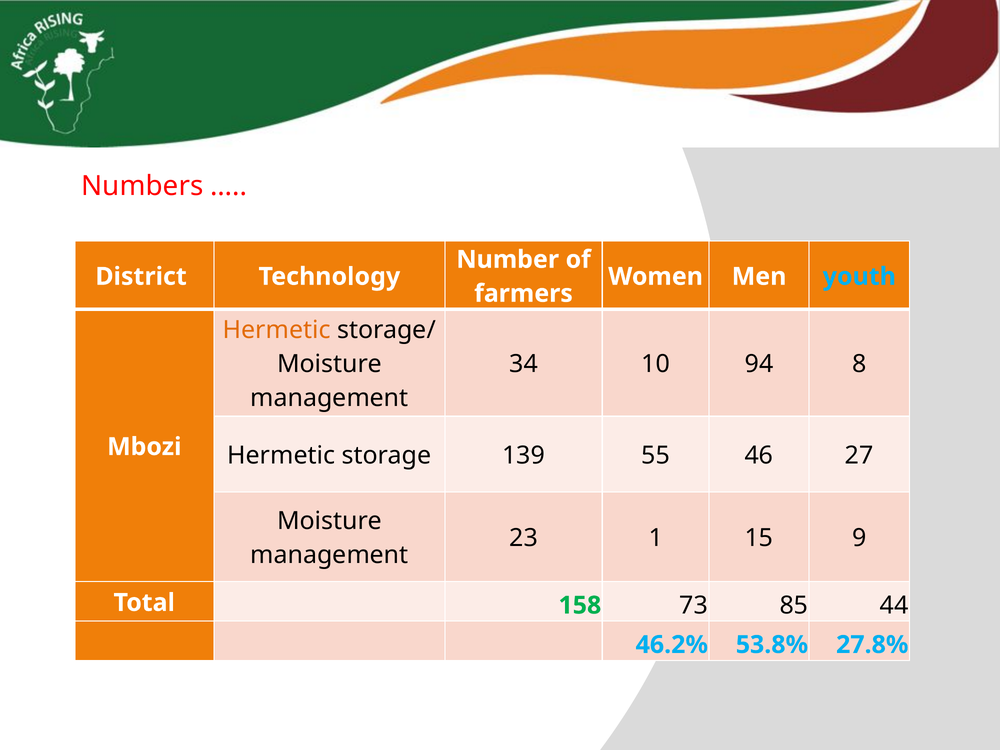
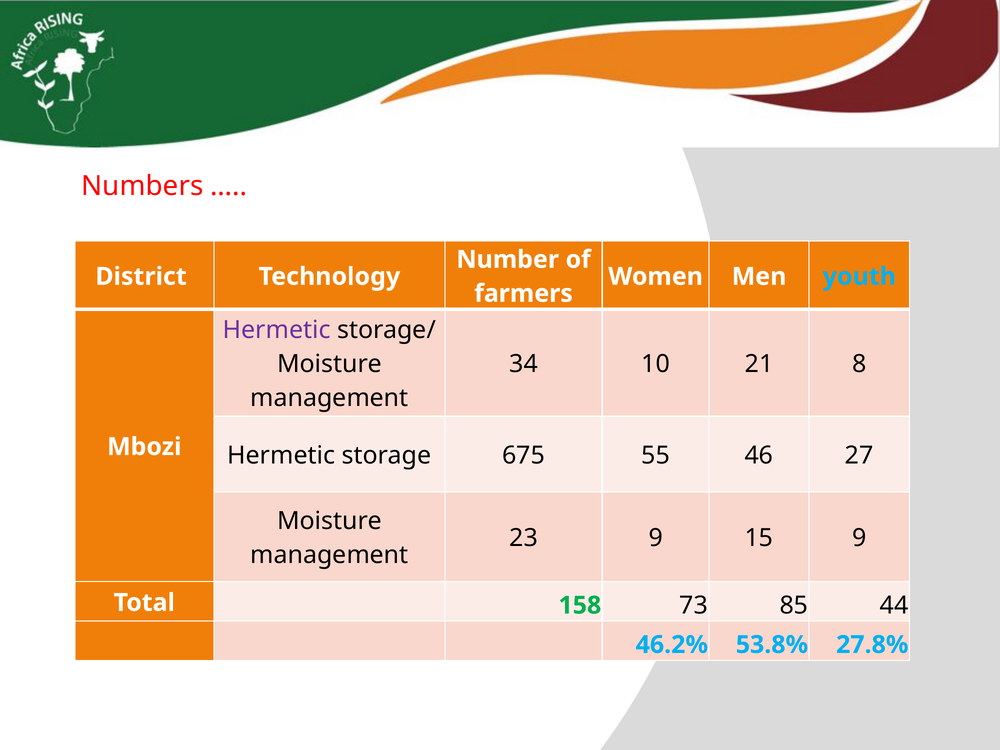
Hermetic at (277, 330) colour: orange -> purple
94: 94 -> 21
139: 139 -> 675
23 1: 1 -> 9
